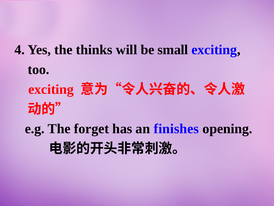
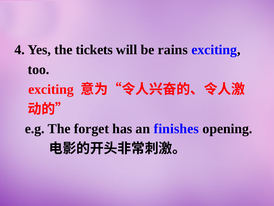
thinks: thinks -> tickets
small: small -> rains
